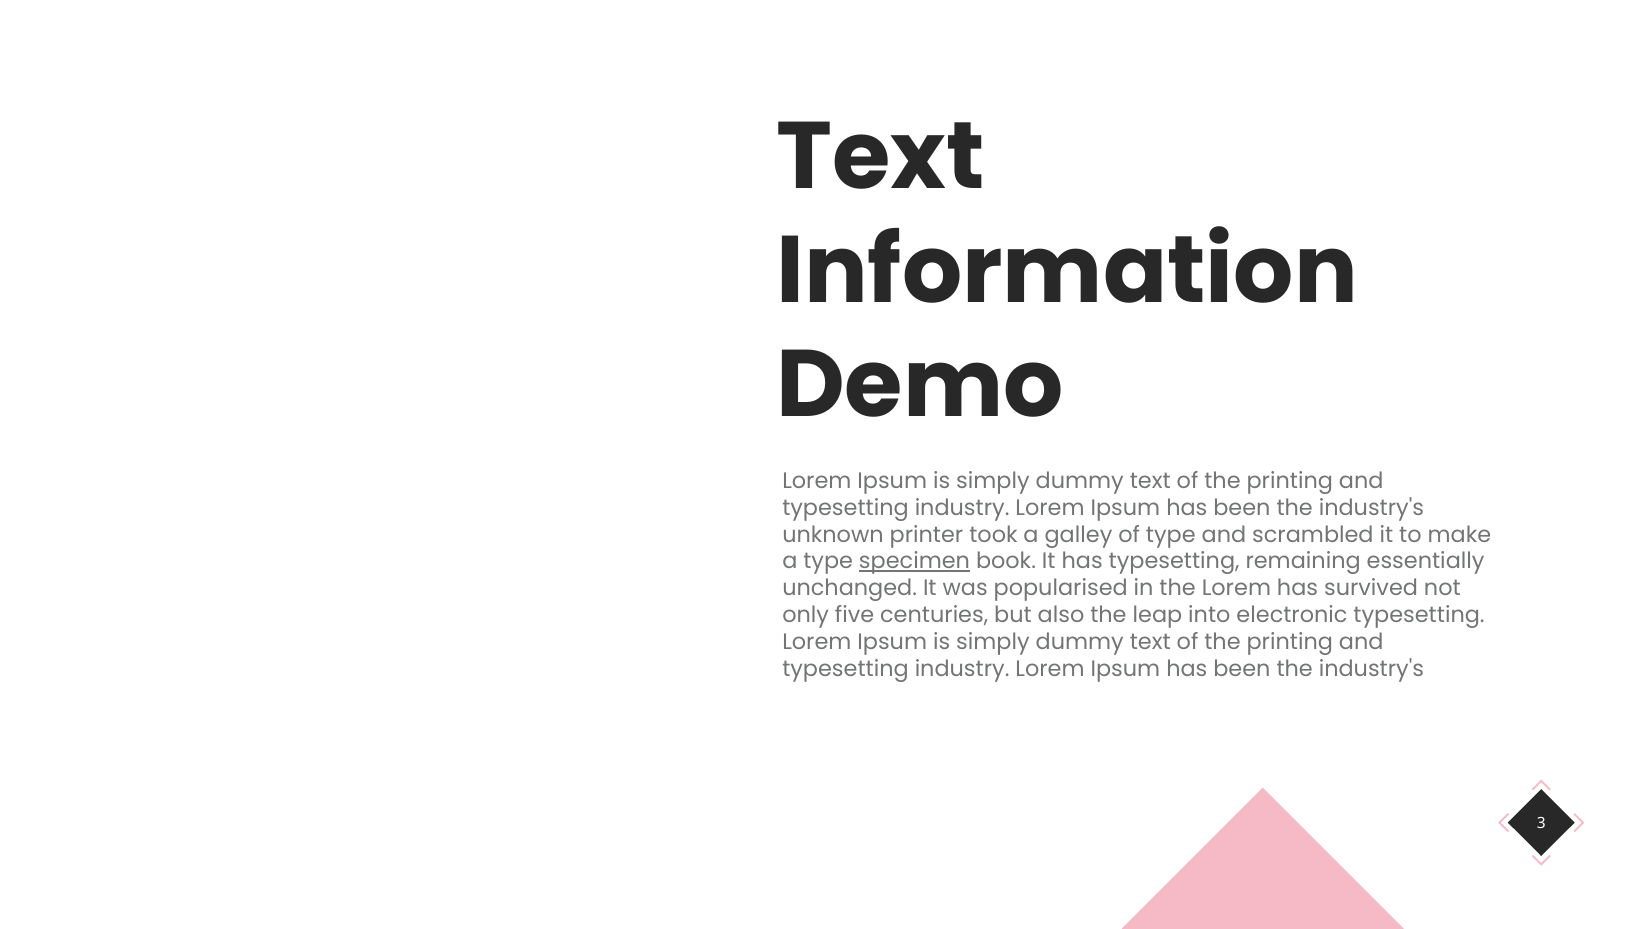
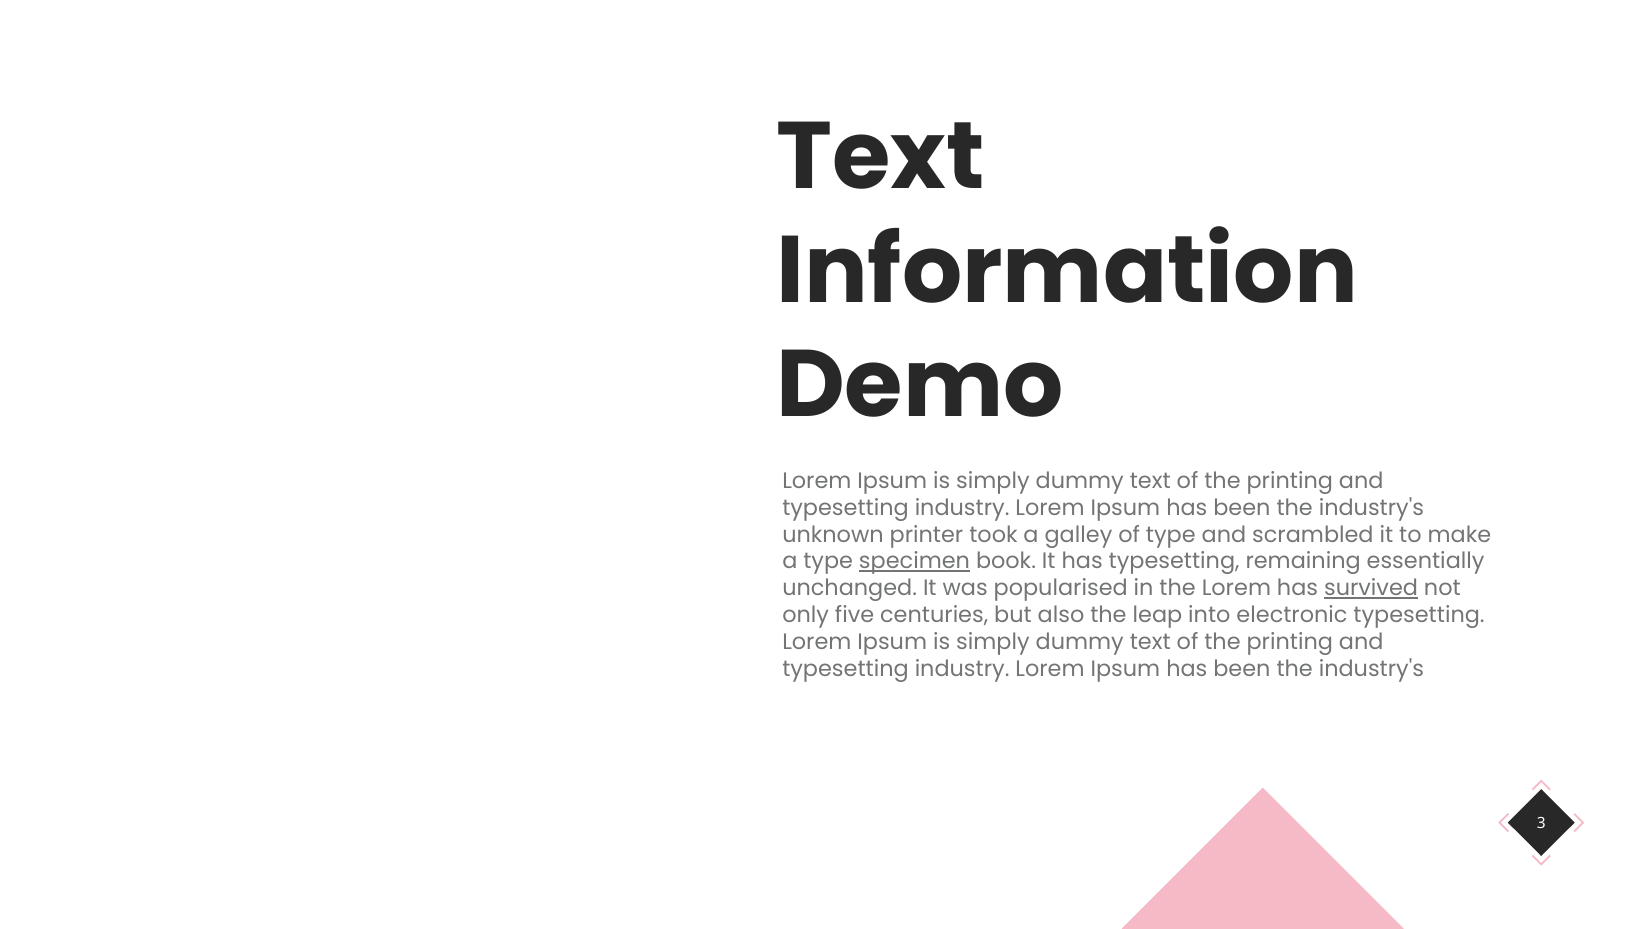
survived underline: none -> present
